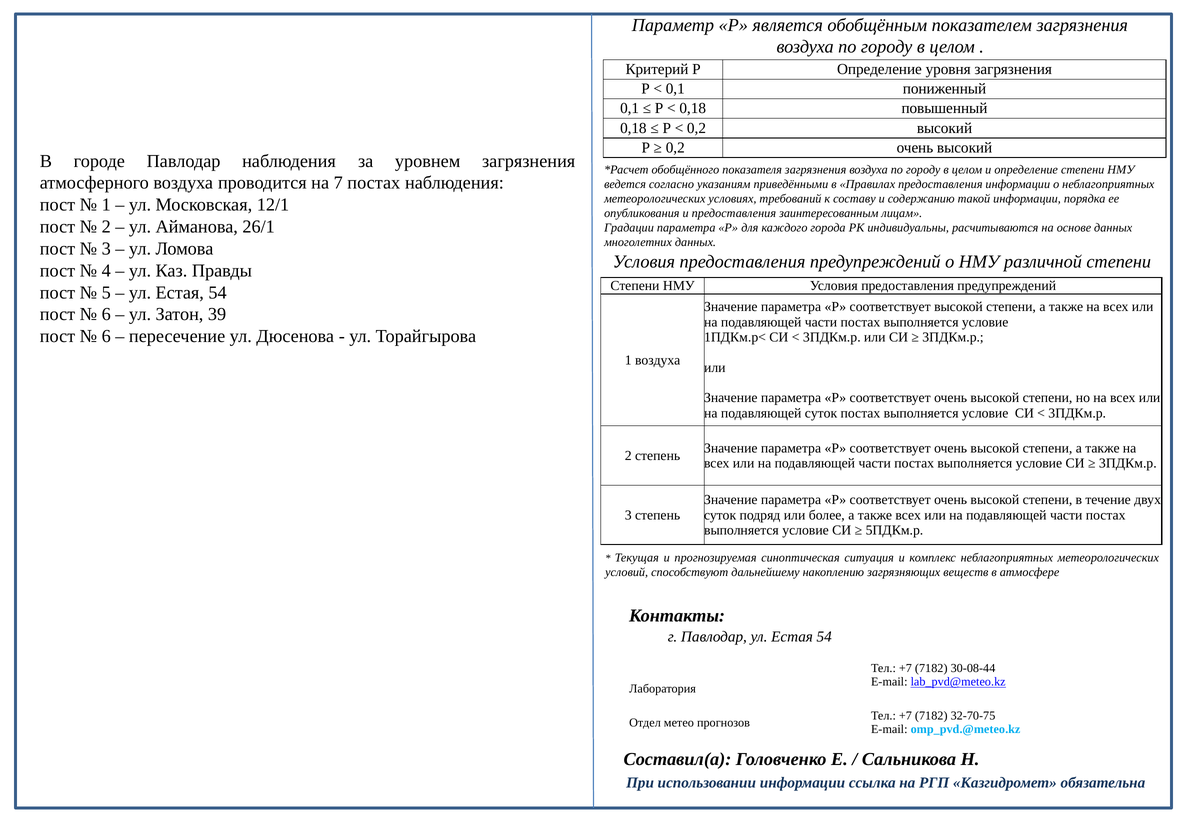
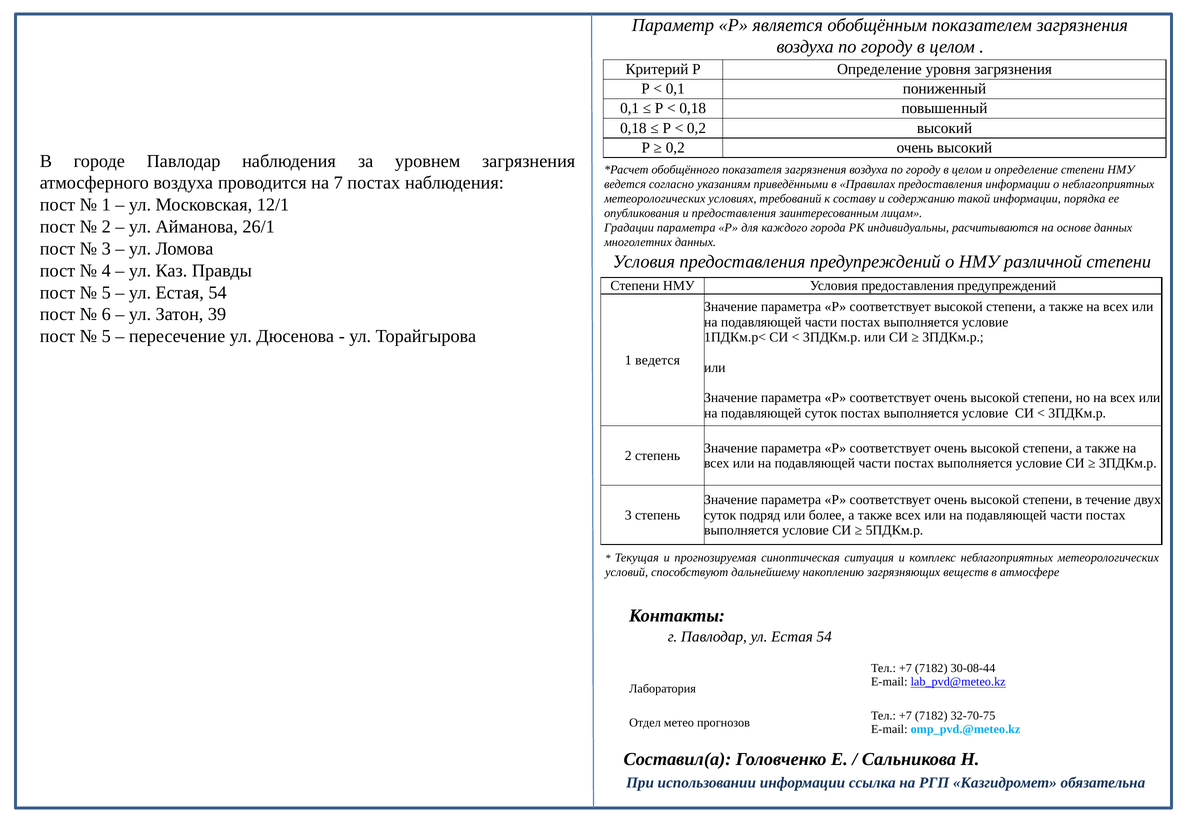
6 at (106, 336): 6 -> 5
1 воздуха: воздуха -> ведется
